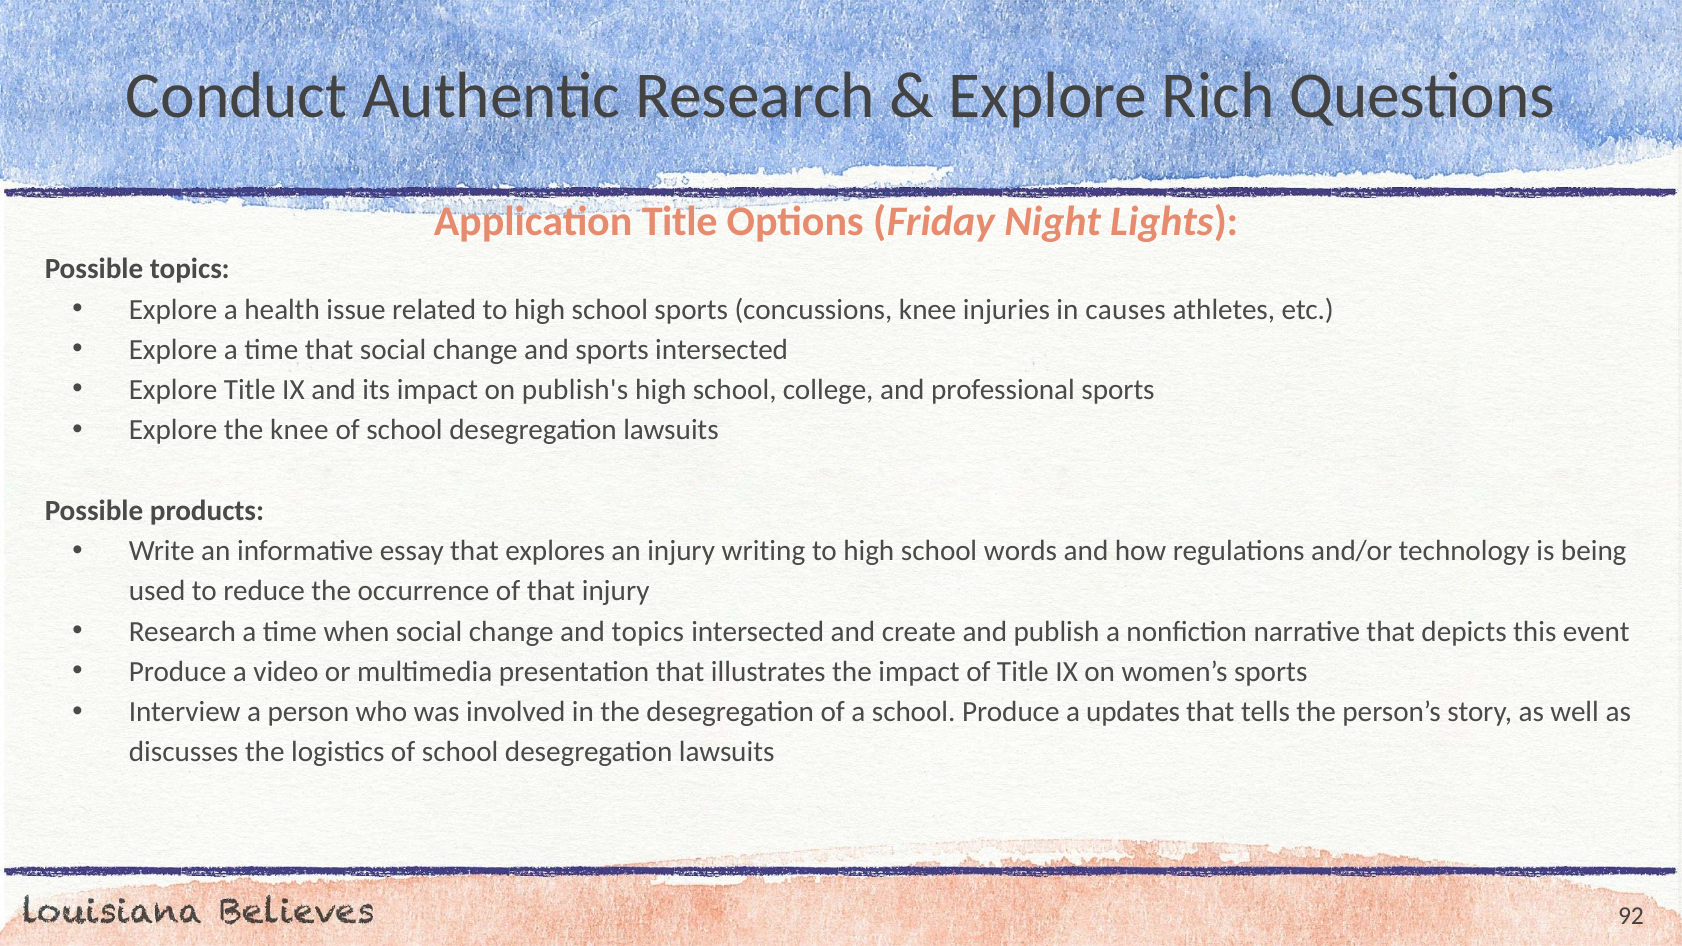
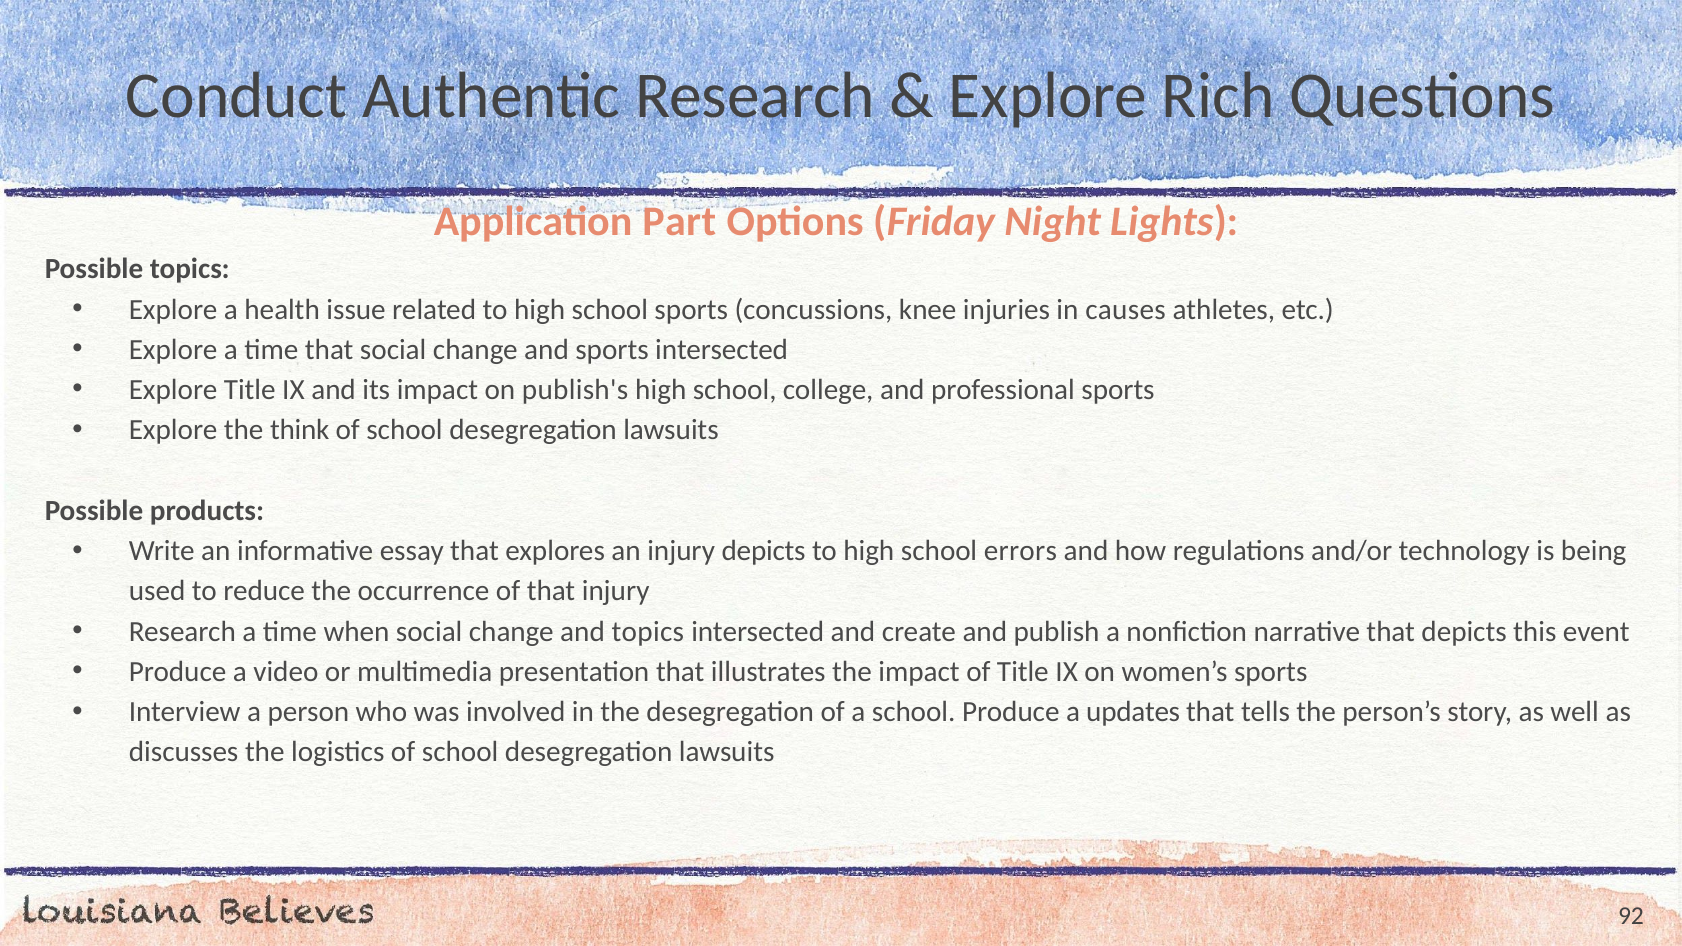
Application Title: Title -> Part
the knee: knee -> think
injury writing: writing -> depicts
words: words -> errors
